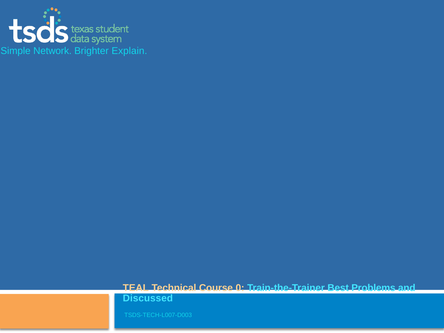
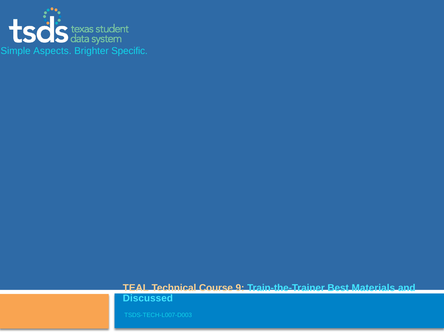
Network: Network -> Aspects
Explain: Explain -> Specific
0: 0 -> 9
Problems: Problems -> Materials
